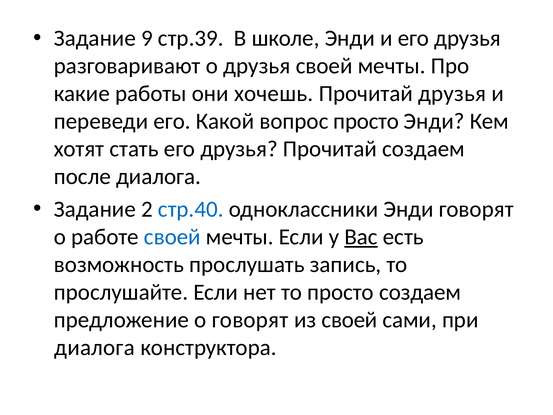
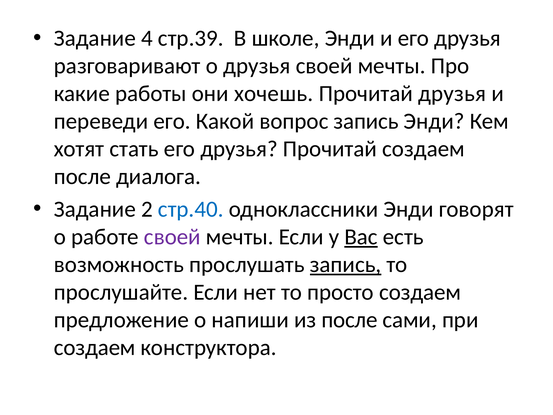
9: 9 -> 4
вопрос просто: просто -> запись
своей at (172, 237) colour: blue -> purple
запись at (346, 264) underline: none -> present
о говорят: говорят -> напиши
из своей: своей -> после
диалога at (95, 347): диалога -> создаем
